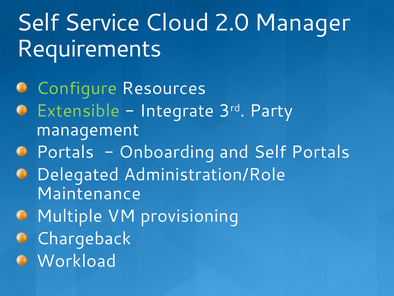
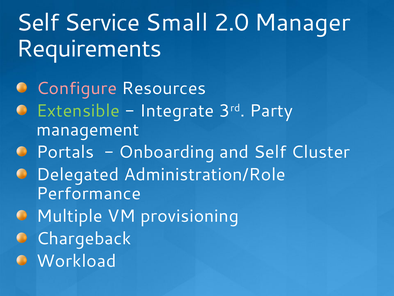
Cloud: Cloud -> Small
Configure colour: light green -> pink
Self Portals: Portals -> Cluster
Maintenance: Maintenance -> Performance
